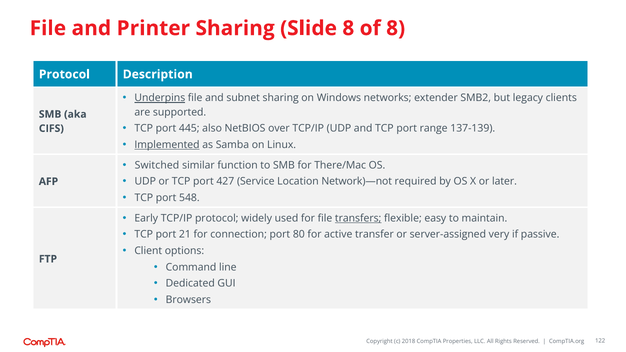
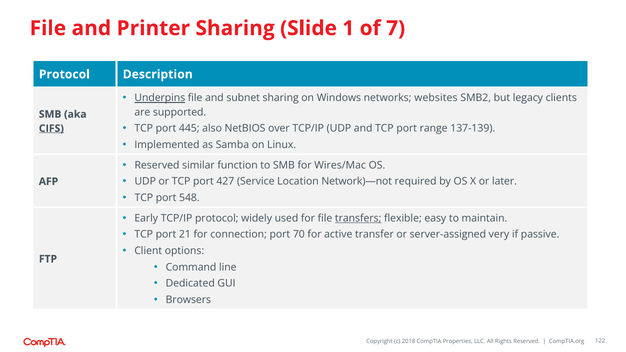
Slide 8: 8 -> 1
of 8: 8 -> 7
extender: extender -> websites
CIFS underline: none -> present
Implemented underline: present -> none
Switched at (157, 165): Switched -> Reserved
There/Mac: There/Mac -> Wires/Mac
80: 80 -> 70
